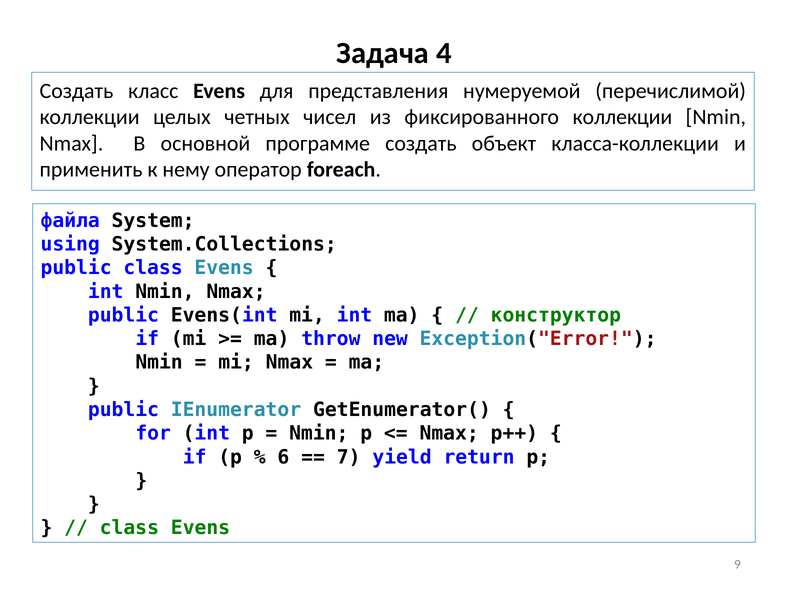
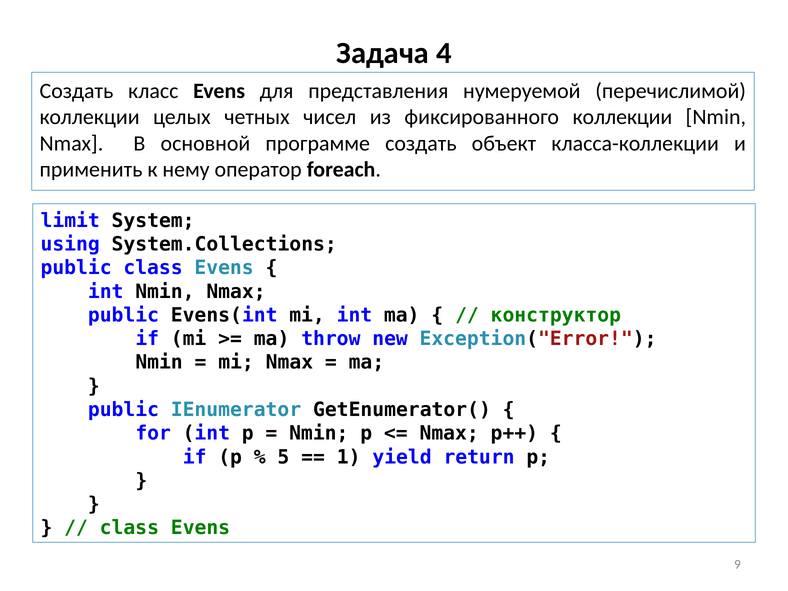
файла: файла -> limit
6: 6 -> 5
7: 7 -> 1
